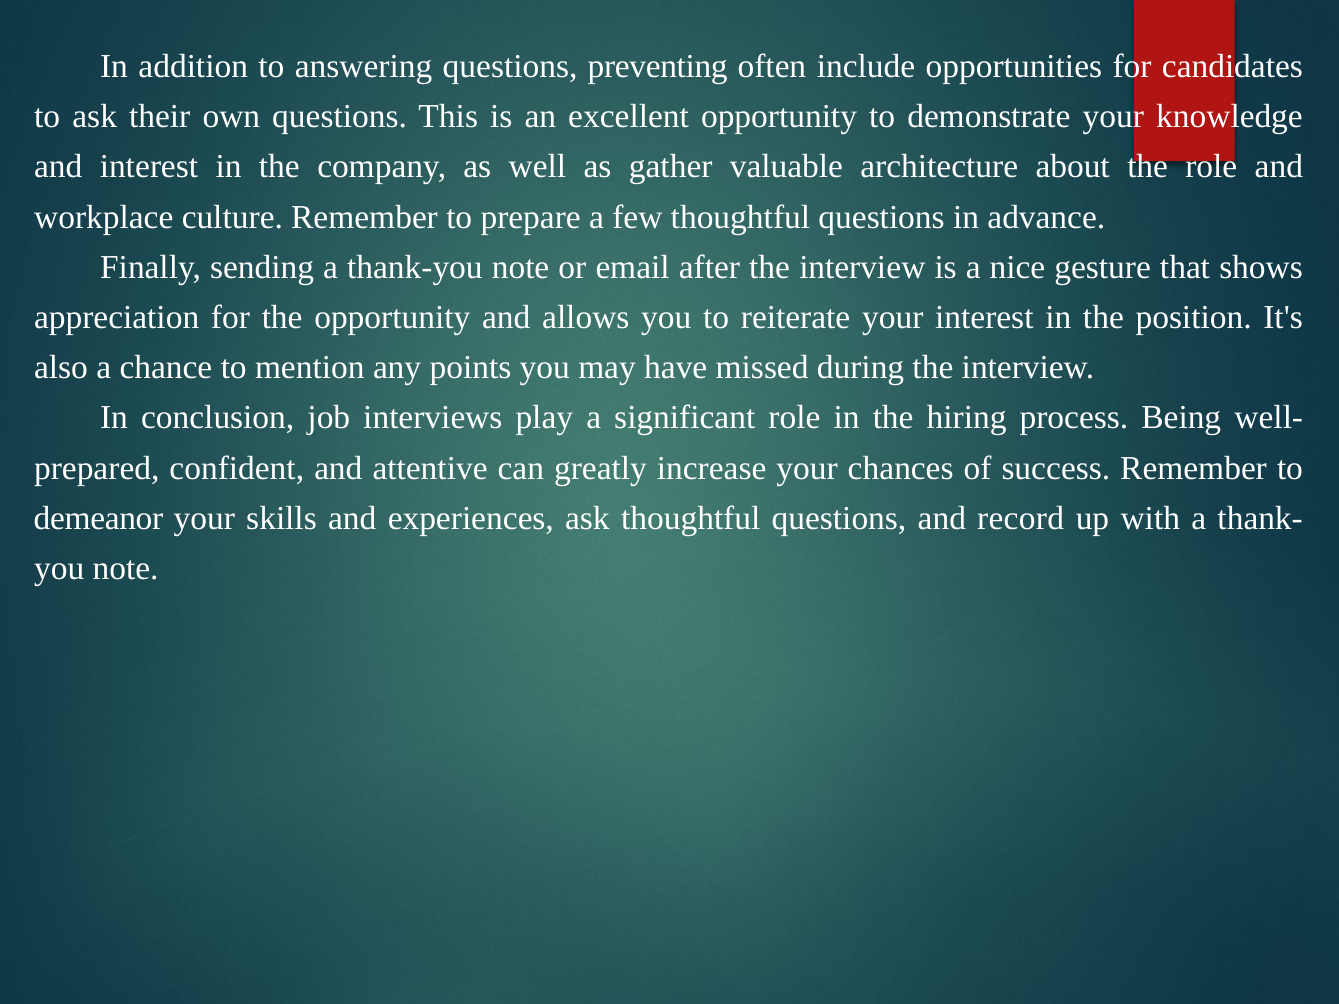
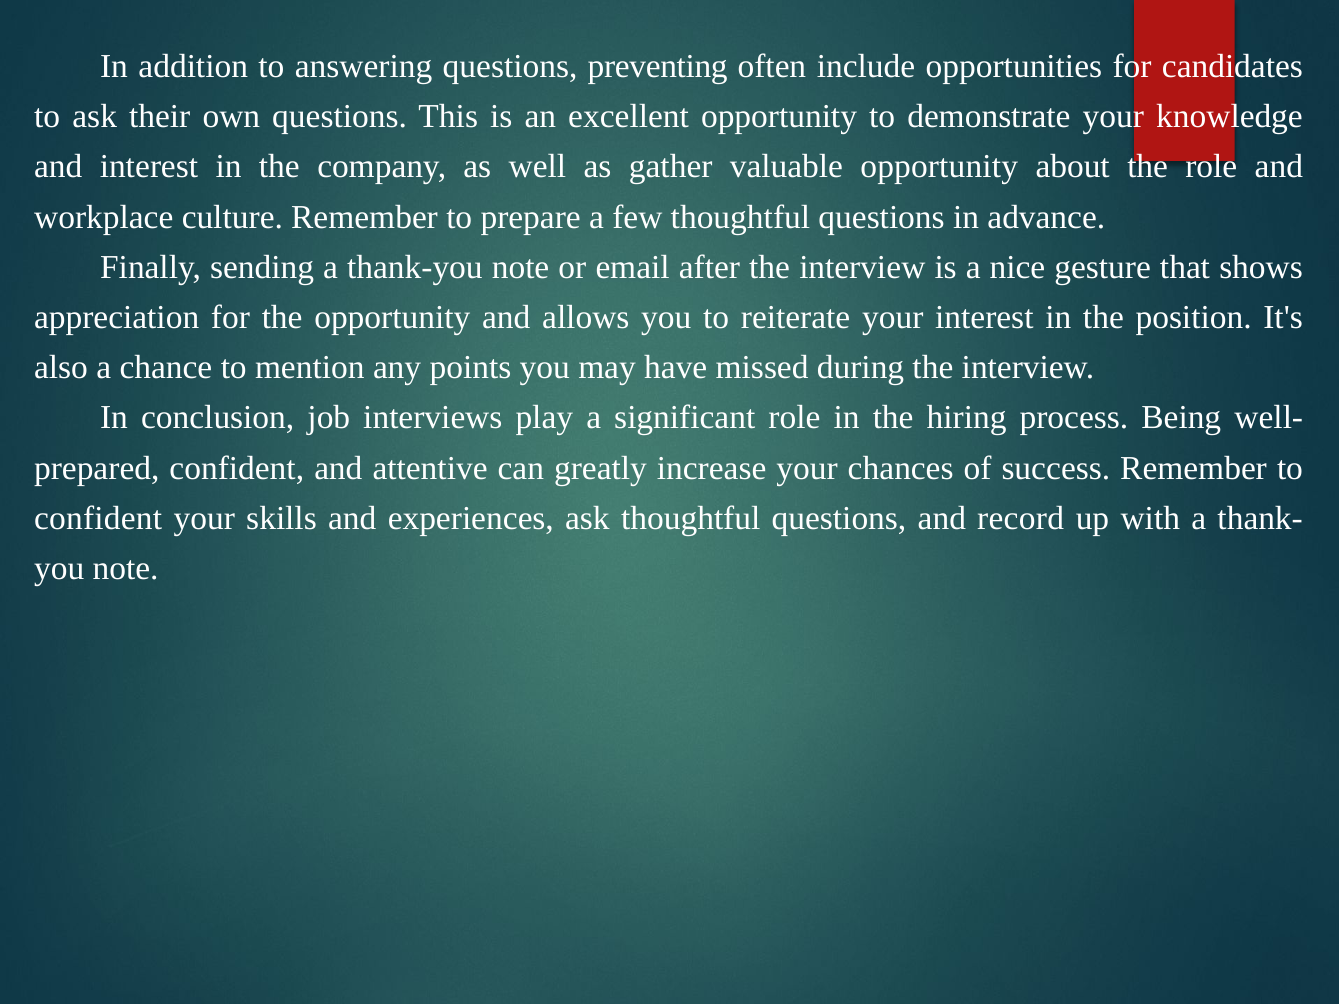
valuable architecture: architecture -> opportunity
demeanor at (98, 518): demeanor -> confident
